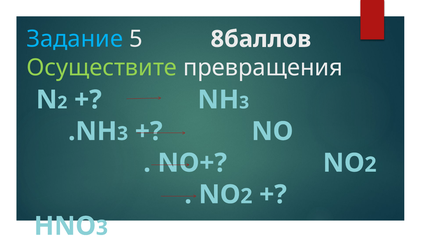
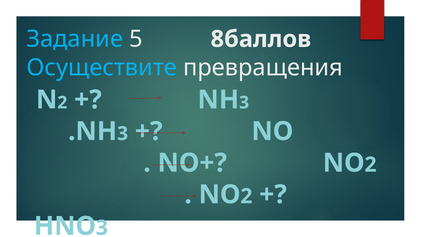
Осуществите colour: light green -> light blue
